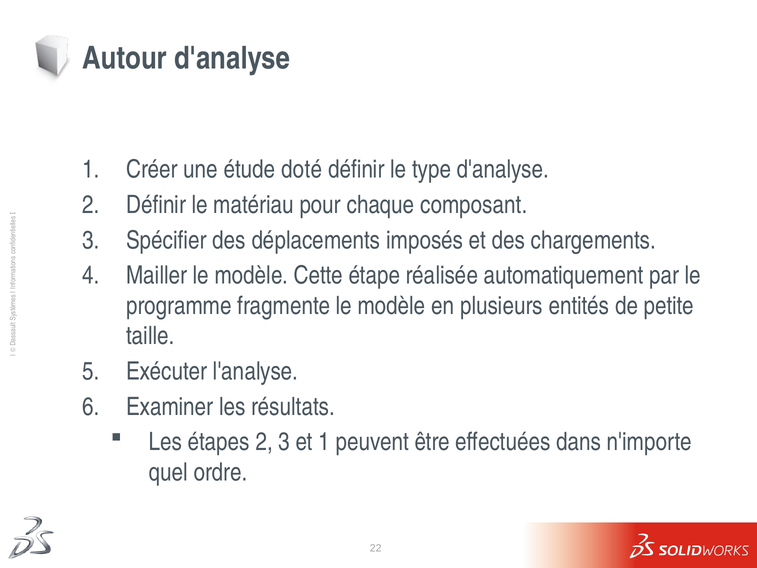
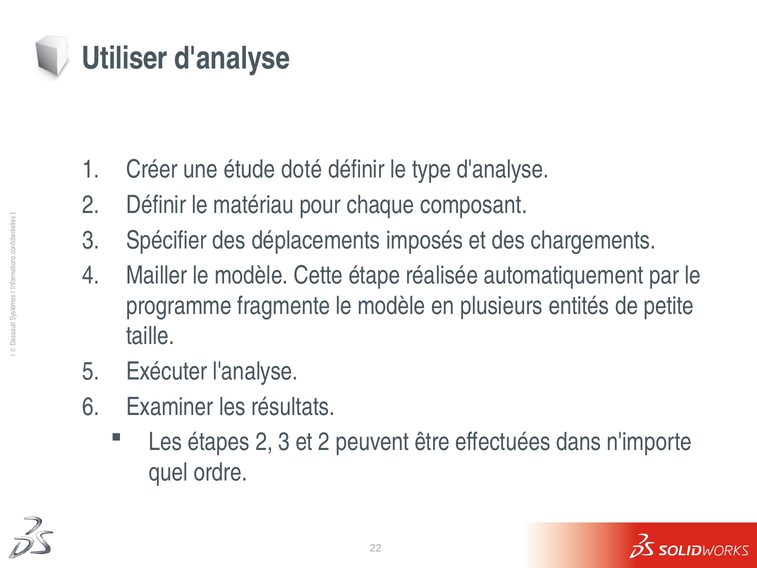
Autour: Autour -> Utiliser
et 1: 1 -> 2
